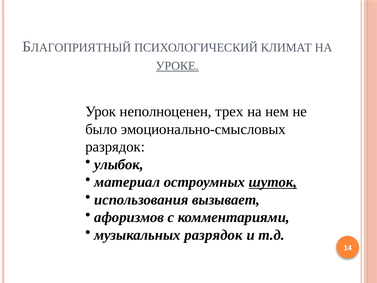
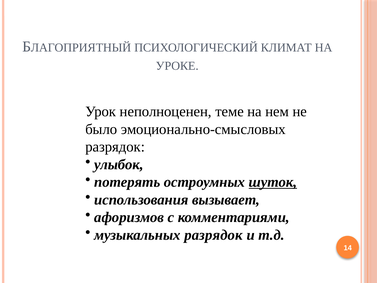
УРОКЕ underline: present -> none
трех: трех -> теме
материал: материал -> потерять
